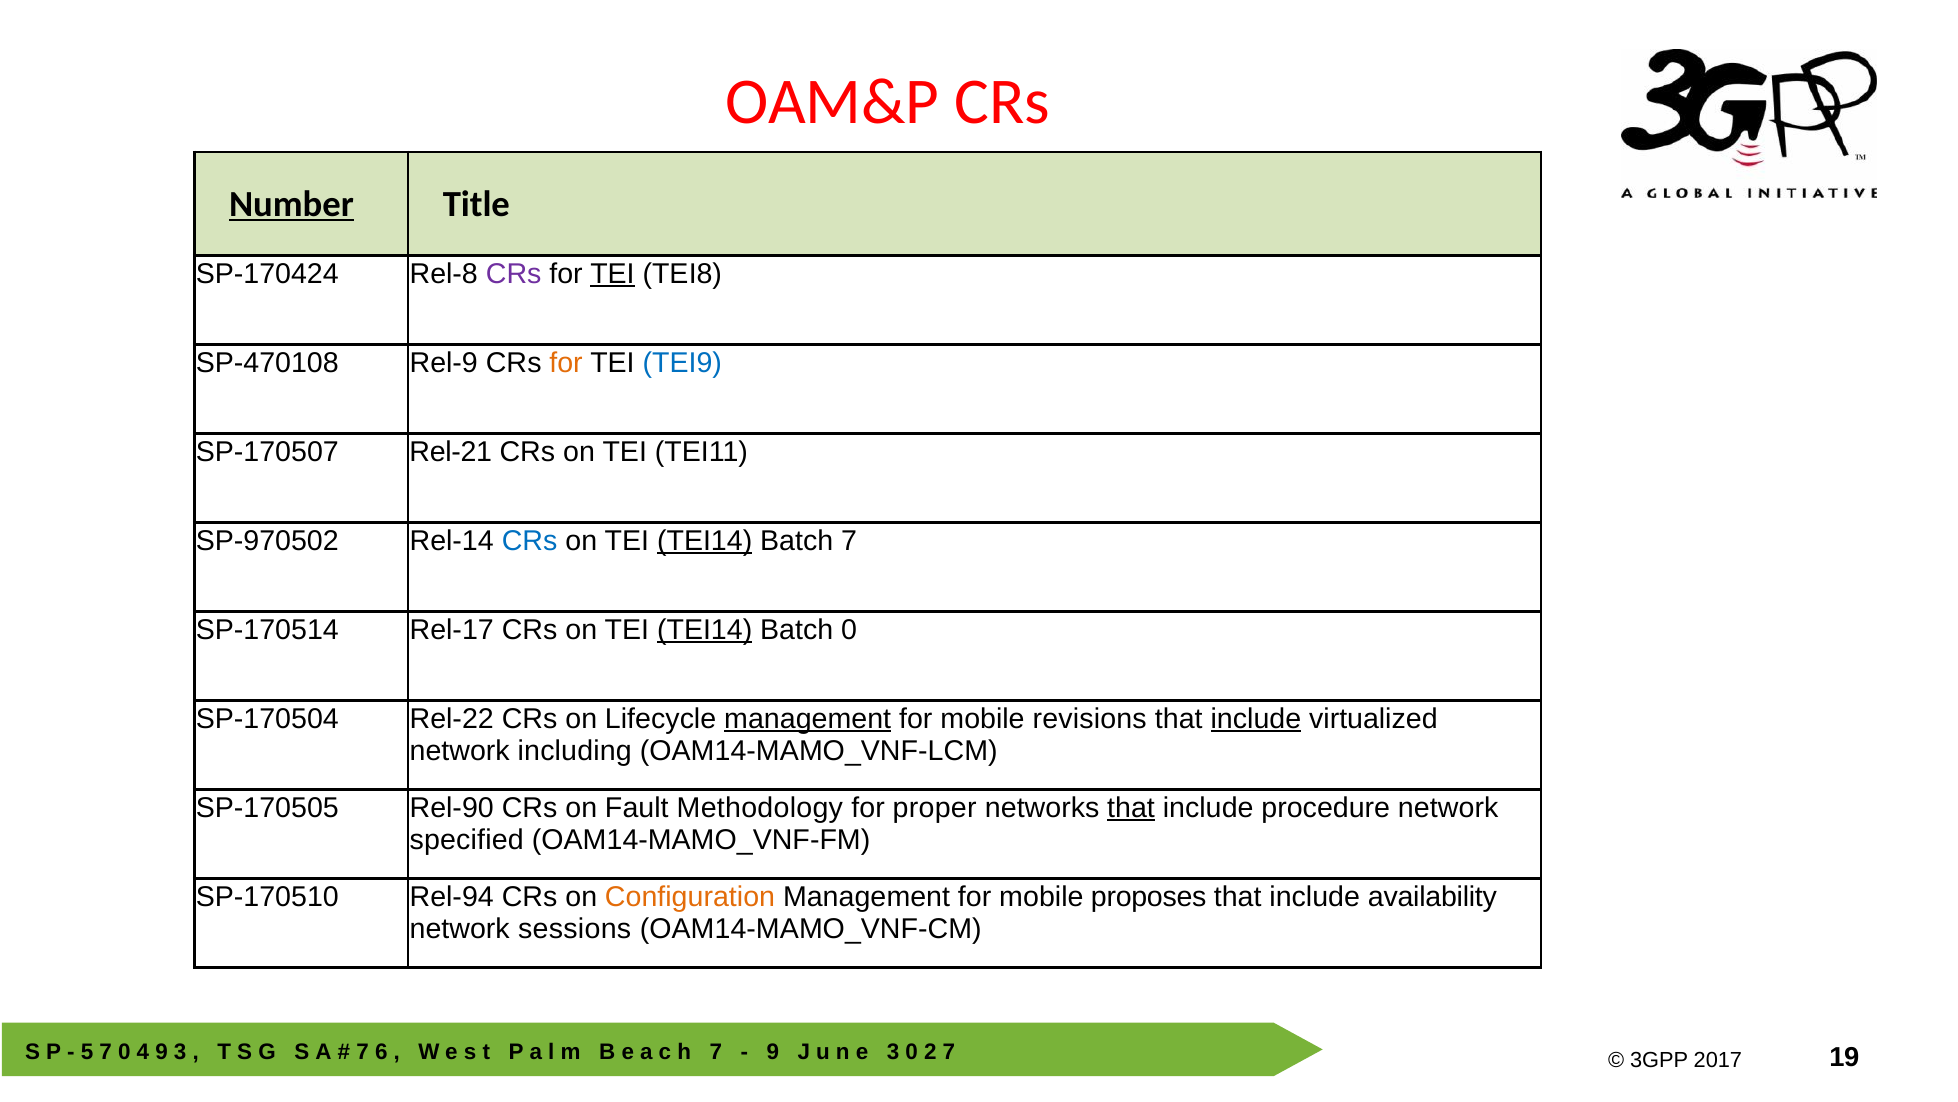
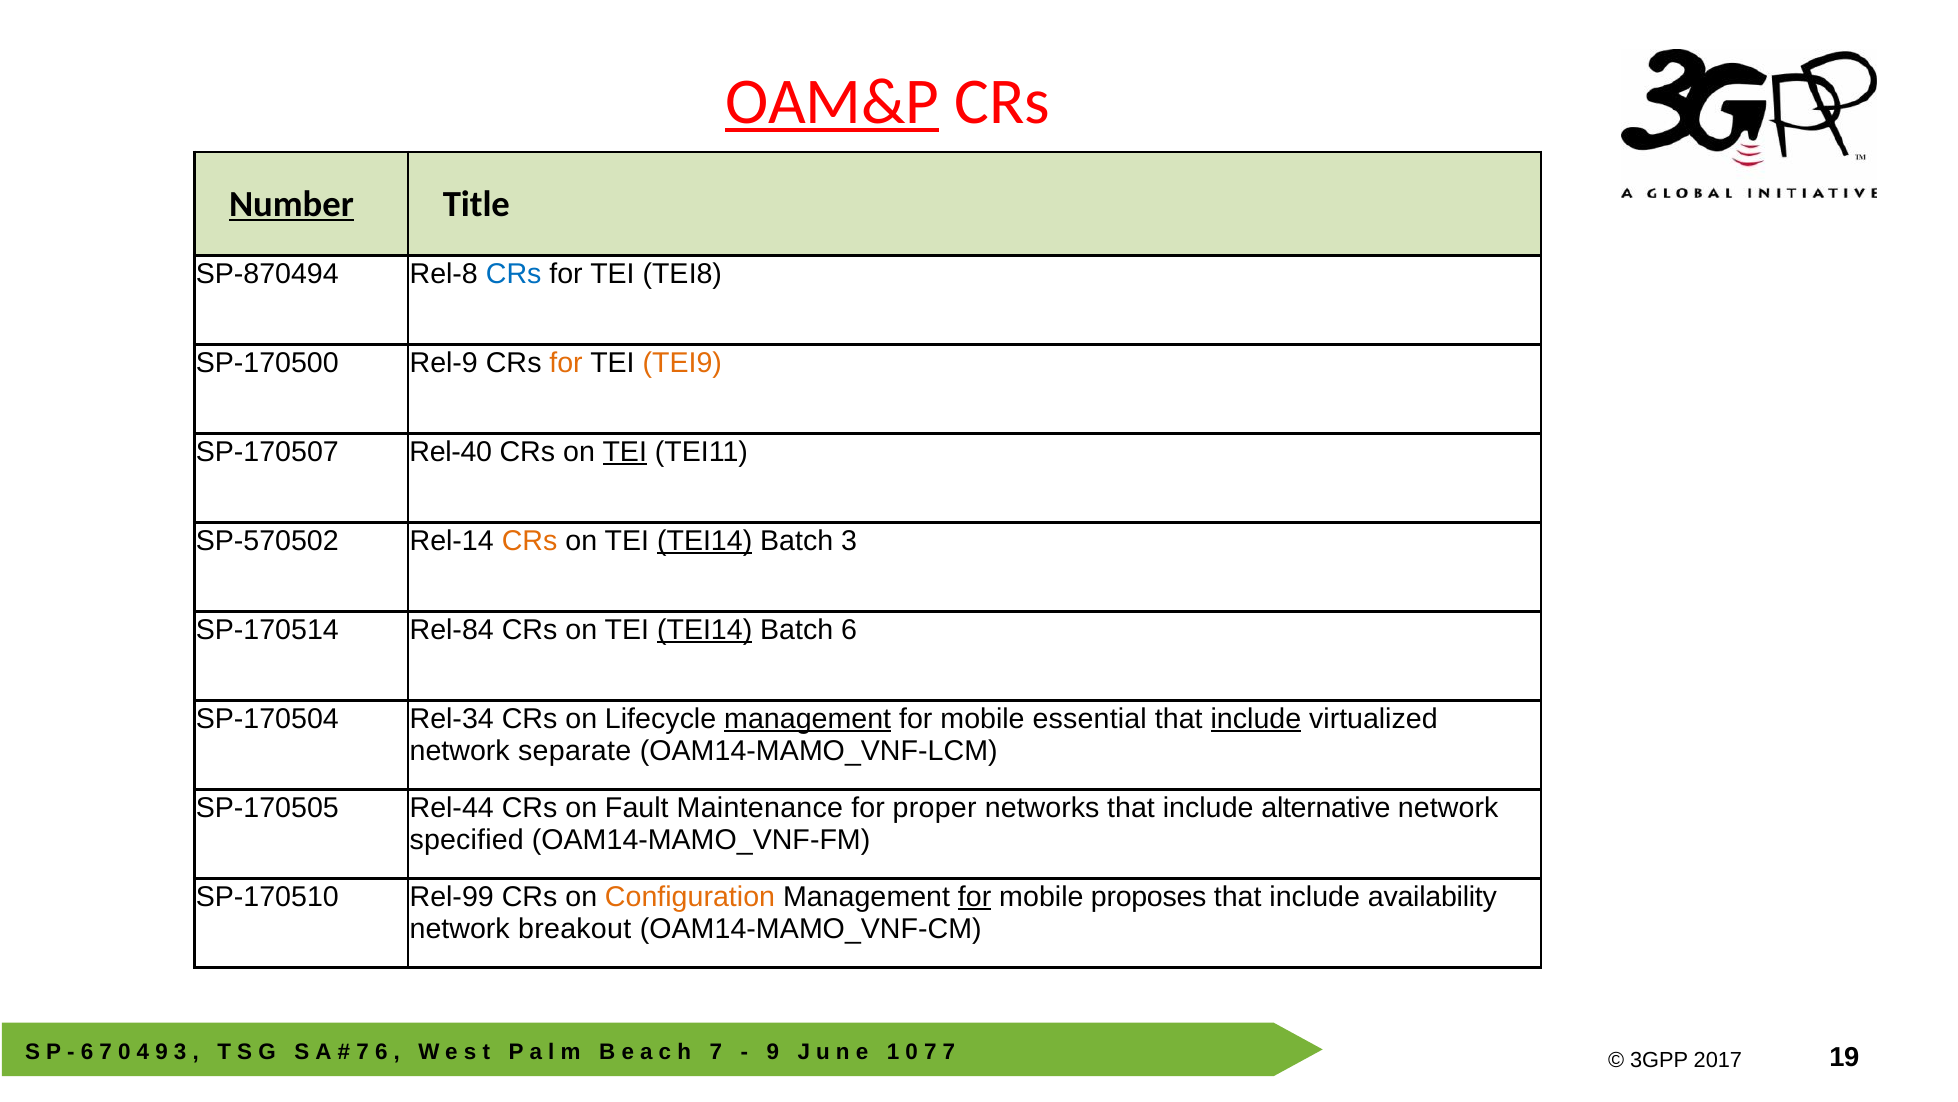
OAM&P underline: none -> present
SP-170424: SP-170424 -> SP-870494
CRs at (514, 274) colour: purple -> blue
TEI at (612, 274) underline: present -> none
SP-470108: SP-470108 -> SP-170500
TEI9 colour: blue -> orange
Rel-21: Rel-21 -> Rel-40
TEI at (625, 451) underline: none -> present
SP-970502: SP-970502 -> SP-570502
CRs at (530, 540) colour: blue -> orange
Batch 7: 7 -> 3
Rel-17: Rel-17 -> Rel-84
Batch 0: 0 -> 6
Rel-22: Rel-22 -> Rel-34
revisions: revisions -> essential
including: including -> separate
Rel-90: Rel-90 -> Rel-44
Methodology: Methodology -> Maintenance
that at (1131, 807) underline: present -> none
procedure: procedure -> alternative
Rel-94: Rel-94 -> Rel-99
for at (975, 896) underline: none -> present
sessions: sessions -> breakout
5 at (87, 1052): 5 -> 6
3 at (893, 1052): 3 -> 1
2 at (930, 1052): 2 -> 7
